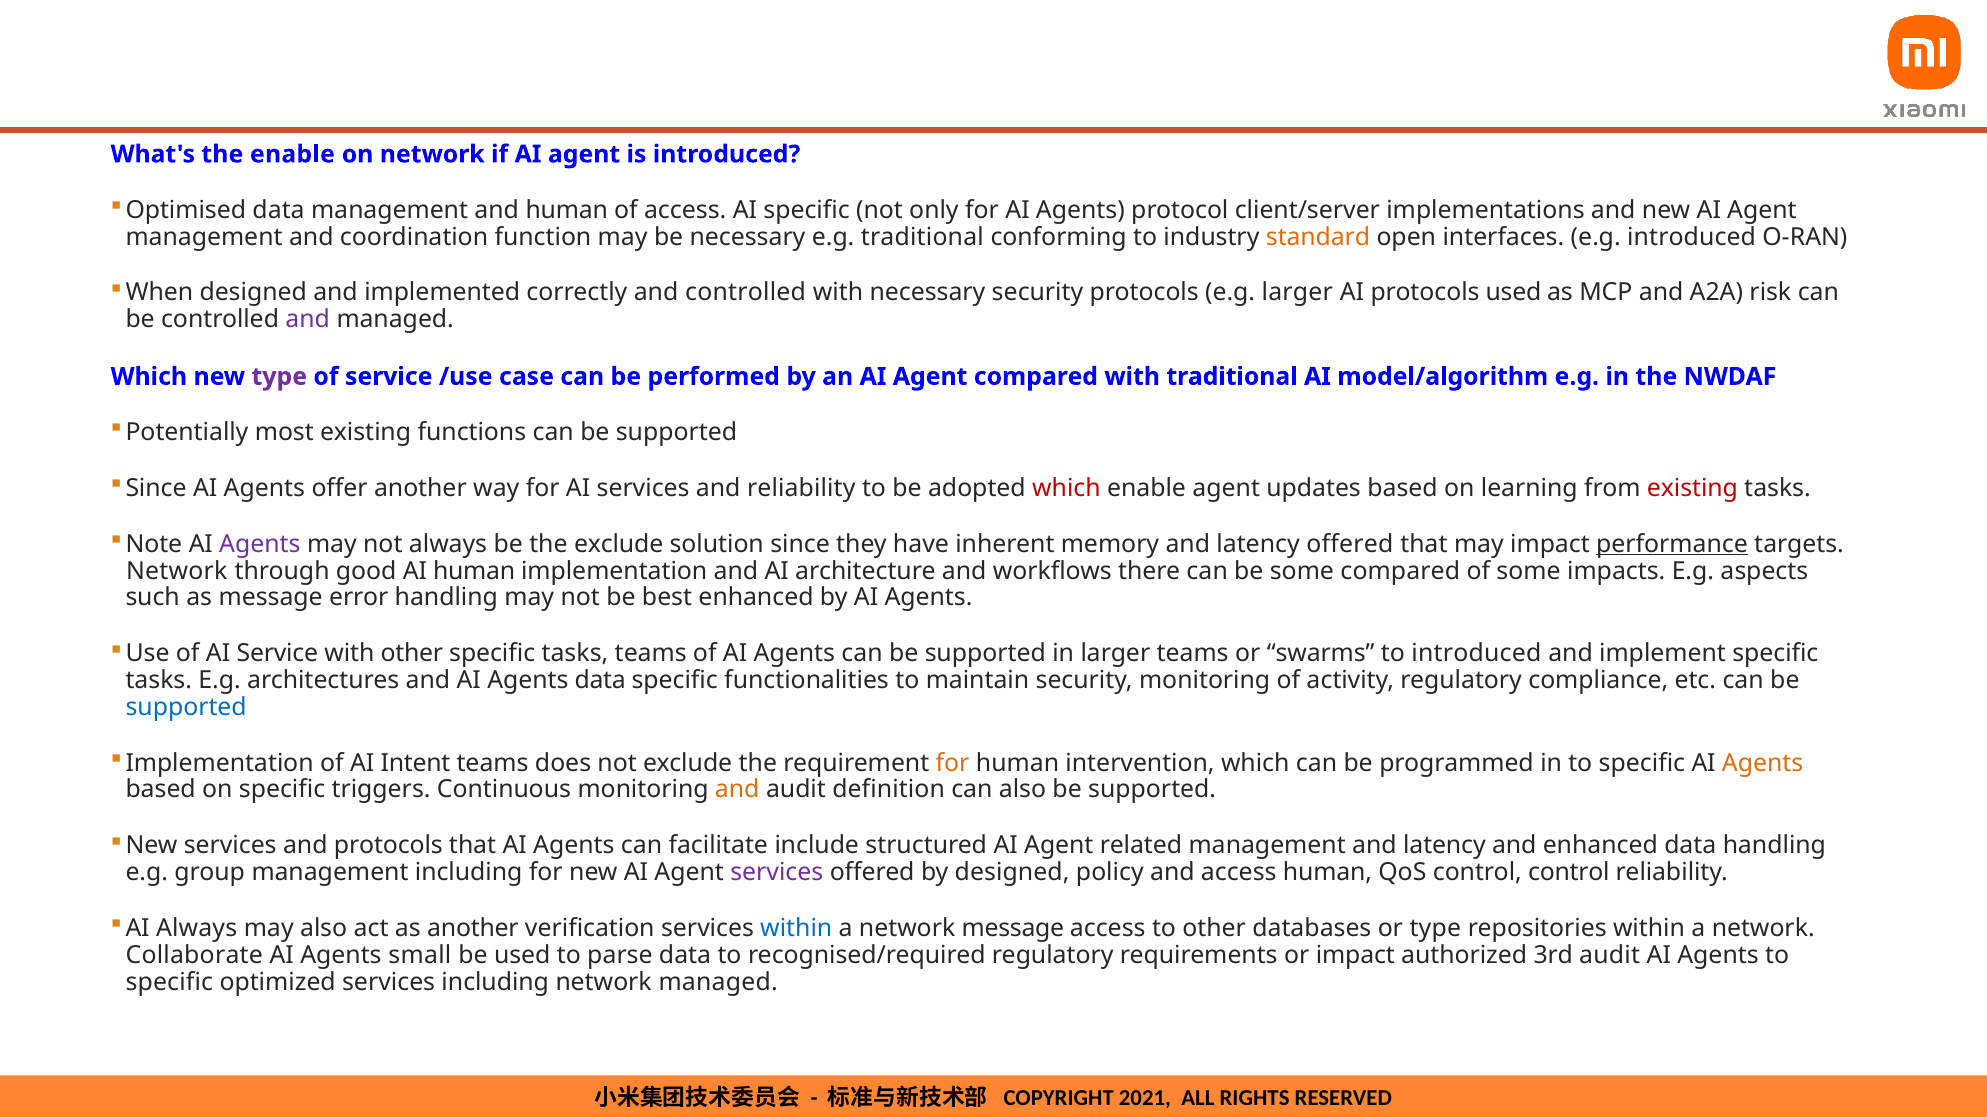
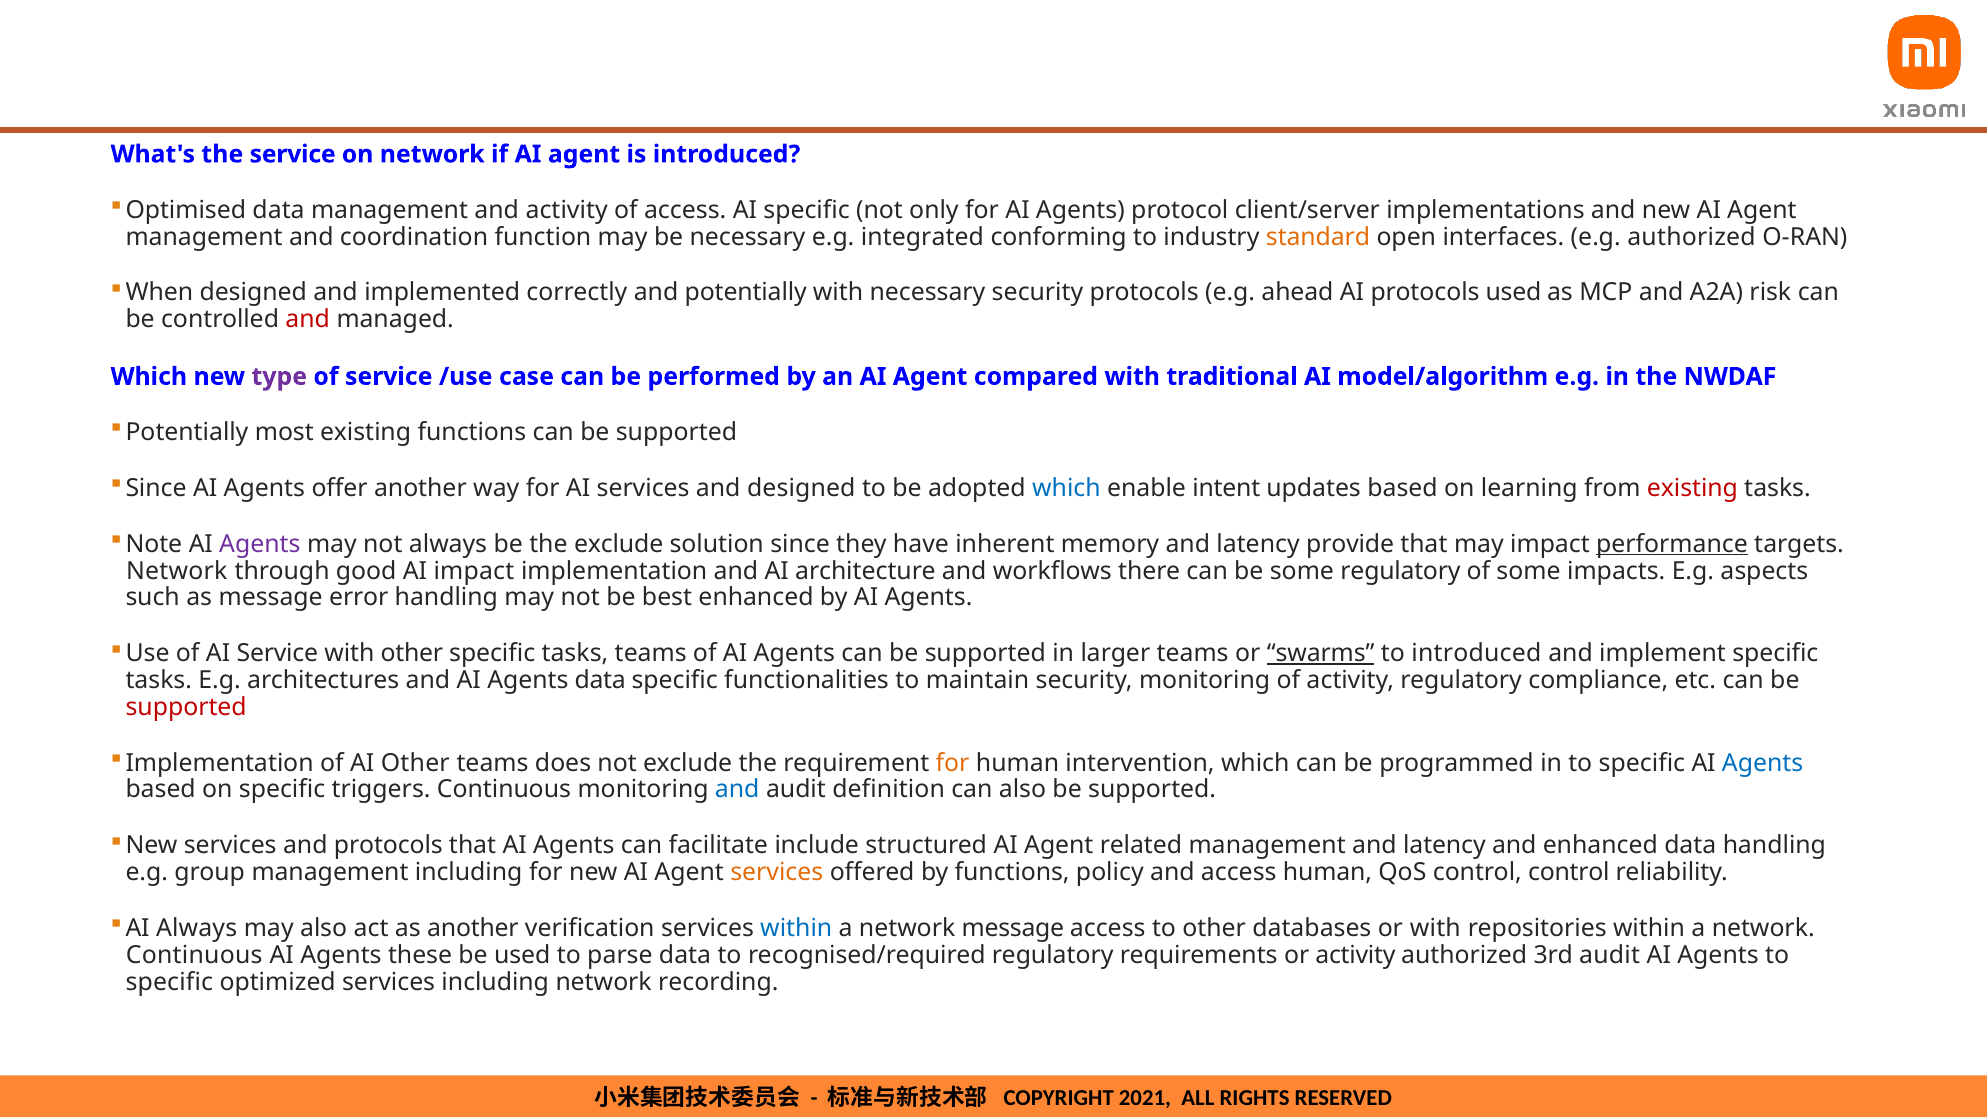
the enable: enable -> service
and human: human -> activity
e.g traditional: traditional -> integrated
e.g introduced: introduced -> authorized
and controlled: controlled -> potentially
e.g larger: larger -> ahead
and at (308, 319) colour: purple -> red
and reliability: reliability -> designed
which at (1066, 488) colour: red -> blue
enable agent: agent -> intent
latency offered: offered -> provide
AI human: human -> impact
some compared: compared -> regulatory
swarms underline: none -> present
supported at (186, 707) colour: blue -> red
AI Intent: Intent -> Other
Agents at (1763, 763) colour: orange -> blue
and at (737, 789) colour: orange -> blue
services at (777, 872) colour: purple -> orange
by designed: designed -> functions
or type: type -> with
Collaborate at (194, 955): Collaborate -> Continuous
small: small -> these
or impact: impact -> activity
network managed: managed -> recording
